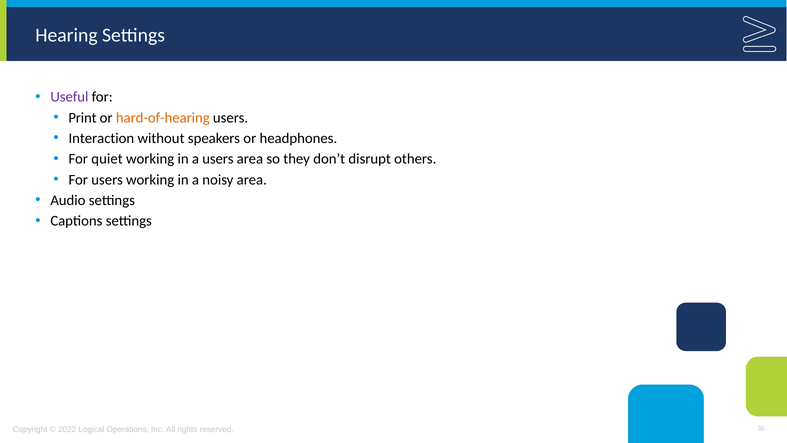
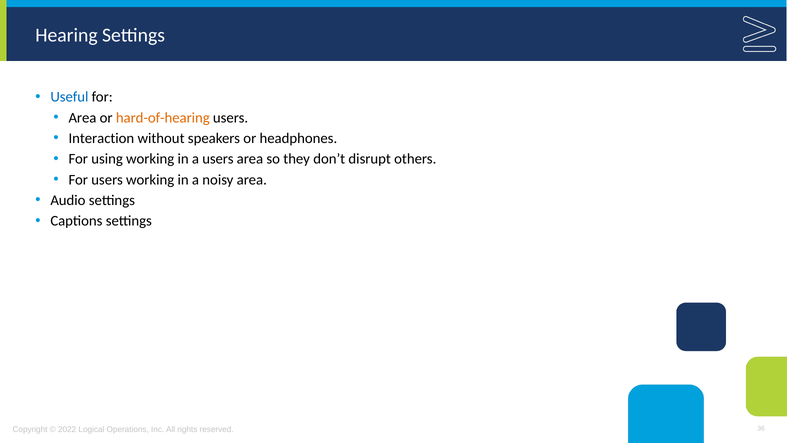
Useful colour: purple -> blue
Print at (83, 118): Print -> Area
quiet: quiet -> using
